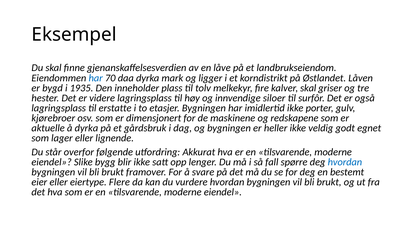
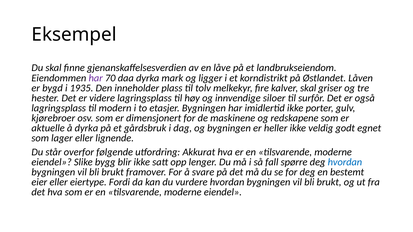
har at (96, 78) colour: blue -> purple
erstatte: erstatte -> modern
Flere: Flere -> Fordi
